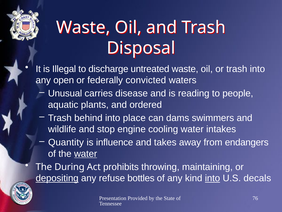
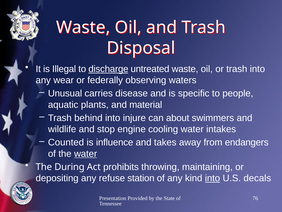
discharge underline: none -> present
open: open -> wear
convicted: convicted -> observing
reading: reading -> specific
ordered: ordered -> material
place: place -> injure
dams: dams -> about
Quantity: Quantity -> Counted
depositing underline: present -> none
bottles: bottles -> station
